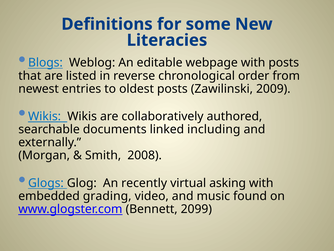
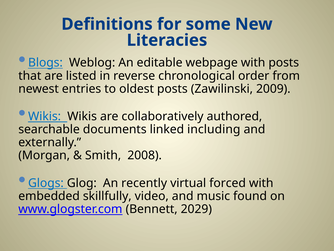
asking: asking -> forced
grading: grading -> skillfully
2099: 2099 -> 2029
